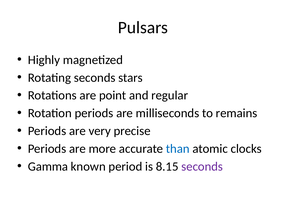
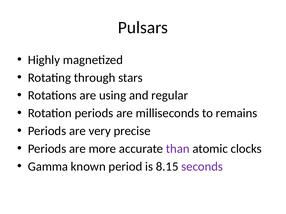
Rotating seconds: seconds -> through
point: point -> using
than colour: blue -> purple
